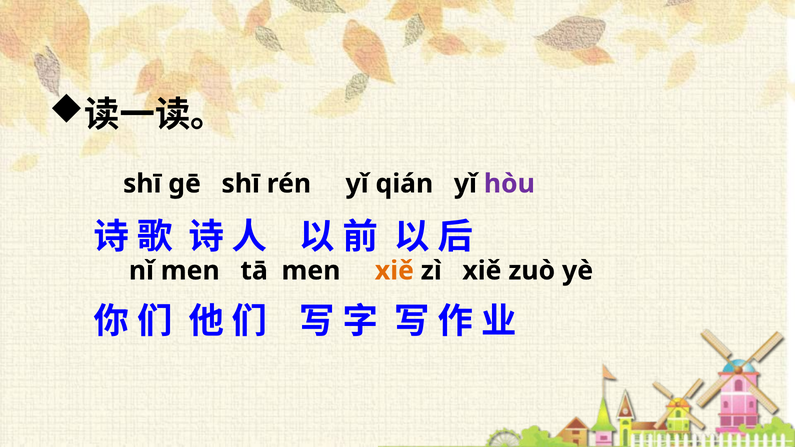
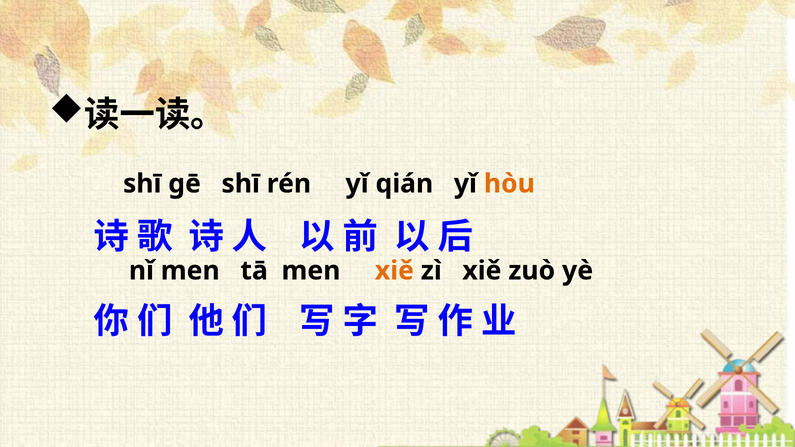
hòu colour: purple -> orange
